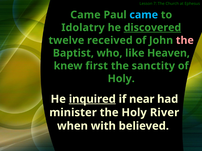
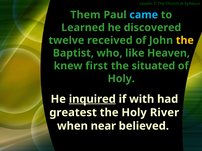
Came at (85, 15): Came -> Them
Idolatry: Idolatry -> Learned
discovered underline: present -> none
the at (185, 40) colour: pink -> yellow
sanctity: sanctity -> situated
near: near -> with
minister: minister -> greatest
with: with -> near
